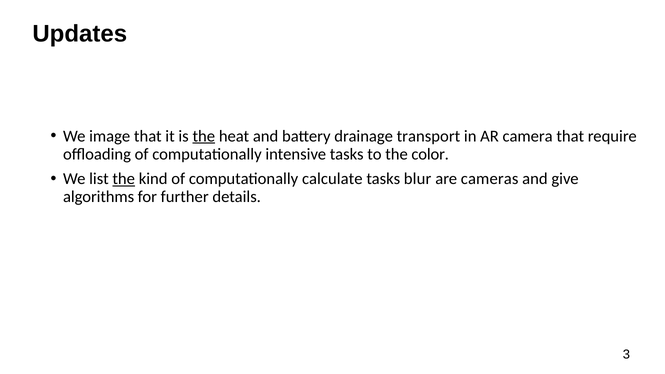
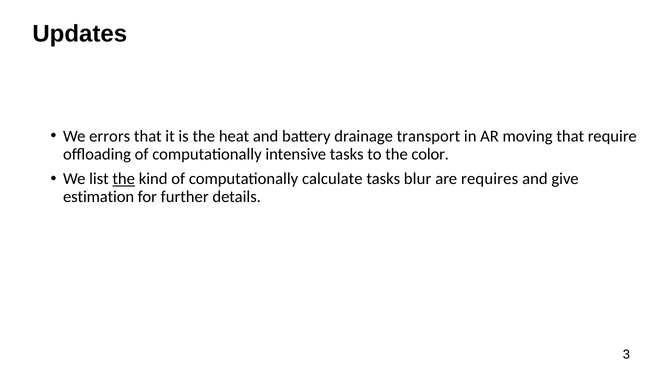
image: image -> errors
the at (204, 136) underline: present -> none
camera: camera -> moving
cameras: cameras -> requires
algorithms: algorithms -> estimation
